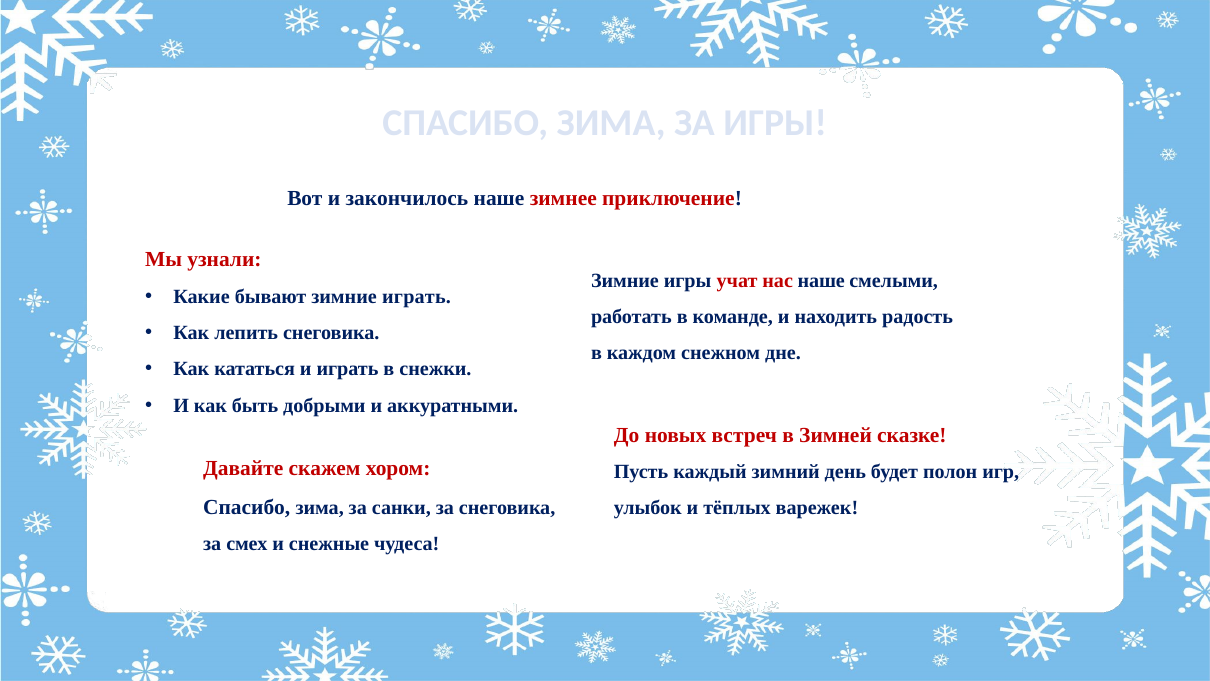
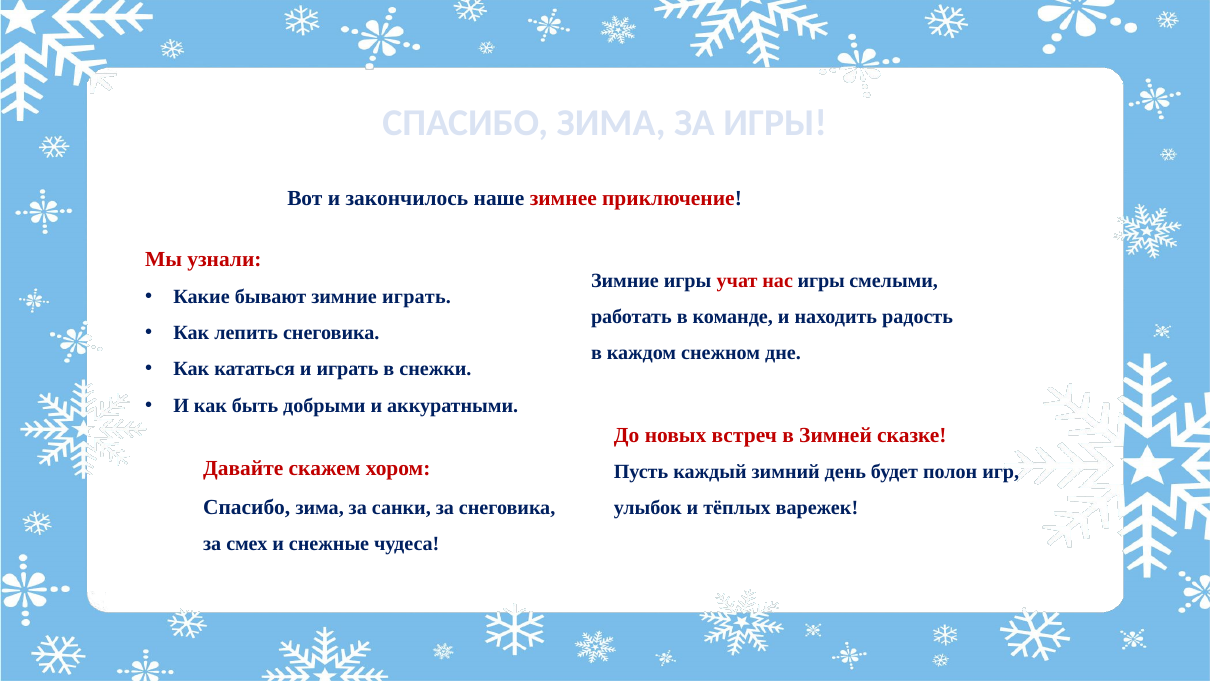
нас наше: наше -> игры
